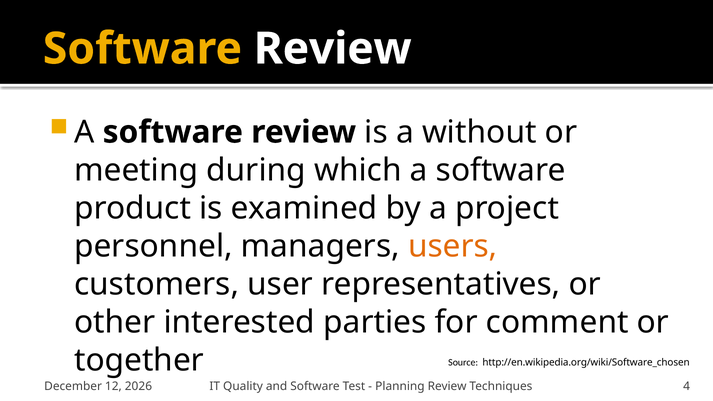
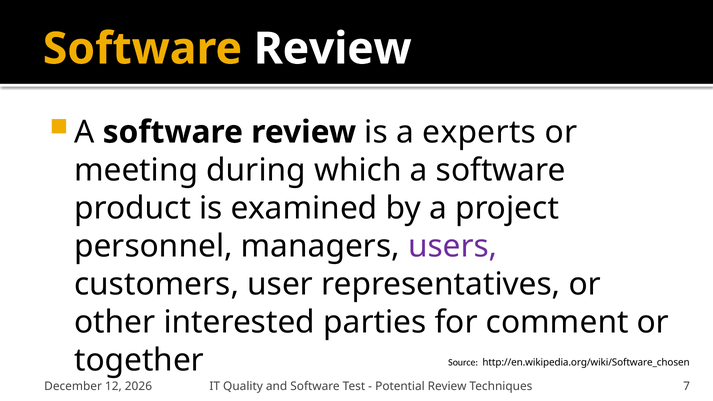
without: without -> experts
users colour: orange -> purple
Planning: Planning -> Potential
4: 4 -> 7
